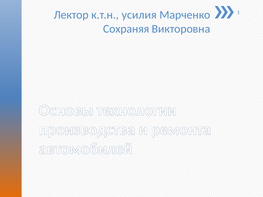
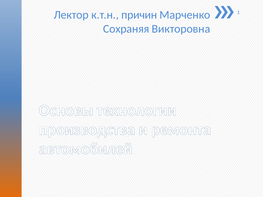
усилия: усилия -> причин
